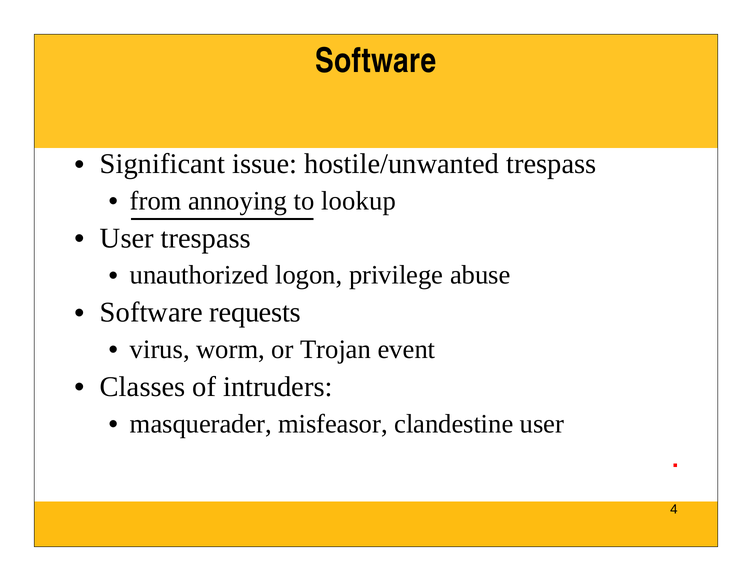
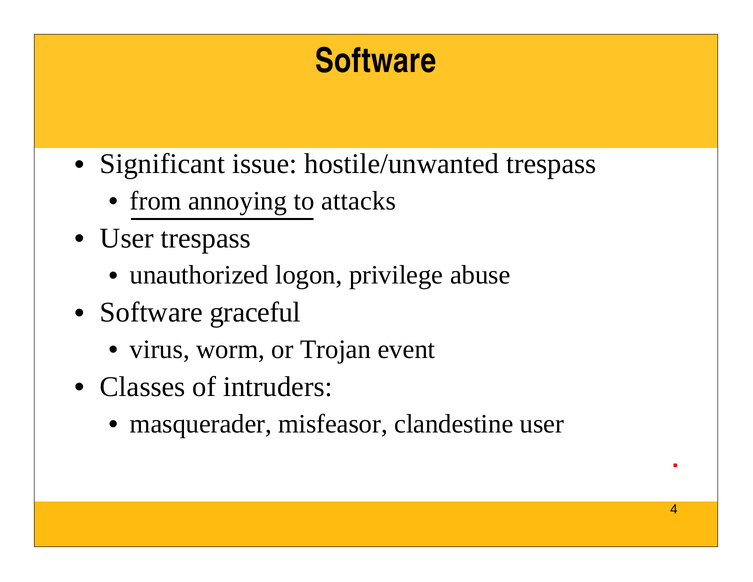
lookup: lookup -> attacks
requests: requests -> graceful
